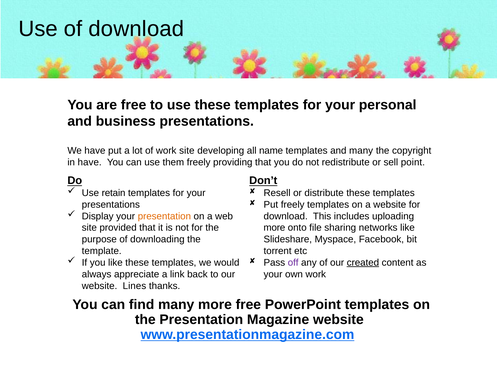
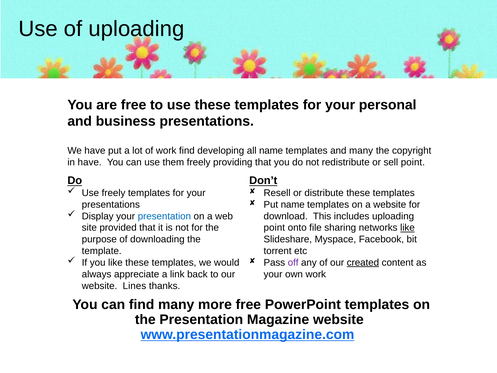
of download: download -> uploading
work site: site -> find
Use retain: retain -> freely
Put freely: freely -> name
presentation at (164, 216) colour: orange -> blue
more at (274, 228): more -> point
like at (407, 228) underline: none -> present
